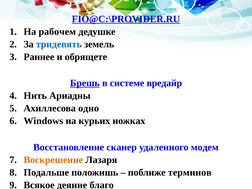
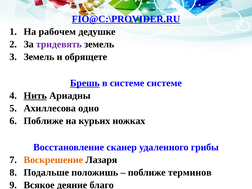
тридевять colour: blue -> purple
Раннее at (39, 57): Раннее -> Земель
системе вредайр: вредайр -> системе
Нить underline: none -> present
Windows at (43, 121): Windows -> Поближе
модем: модем -> грибы
